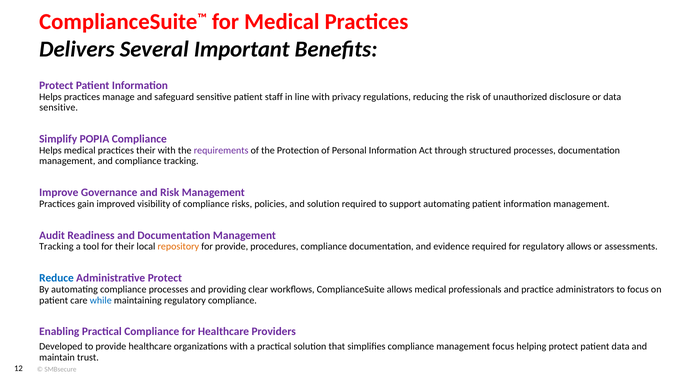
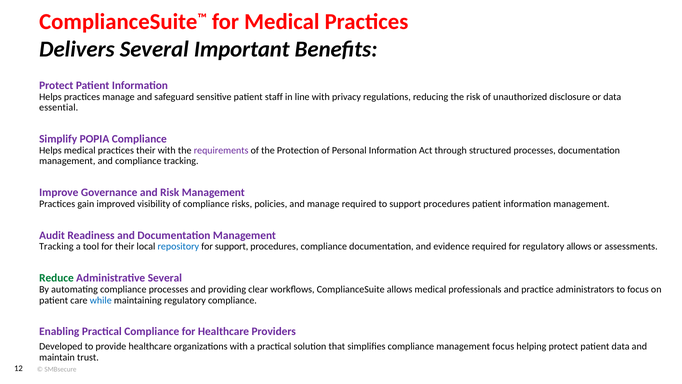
sensitive at (59, 107): sensitive -> essential
and solution: solution -> manage
to support automating: automating -> procedures
repository colour: orange -> blue
for provide: provide -> support
Reduce colour: blue -> green
Administrative Protect: Protect -> Several
